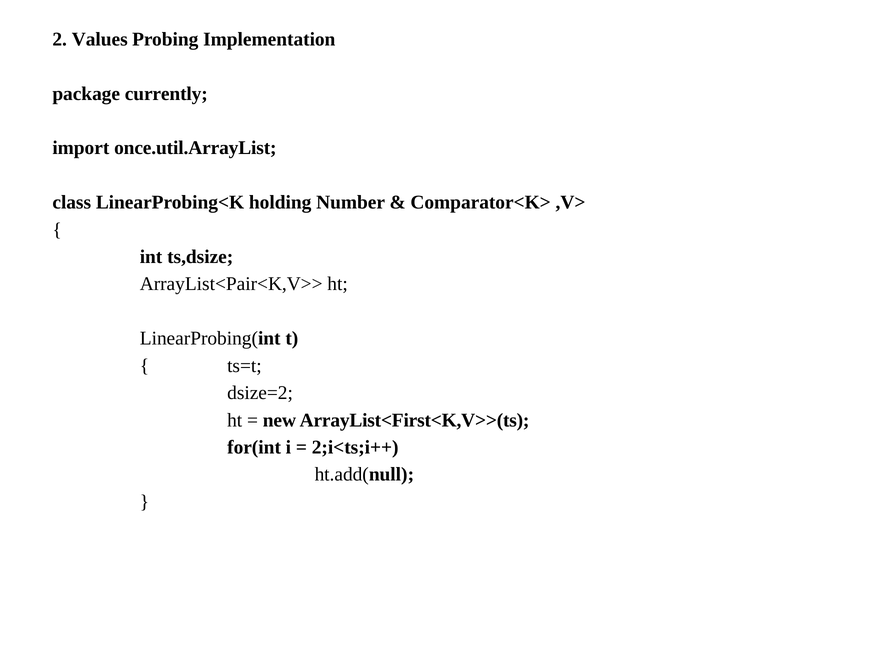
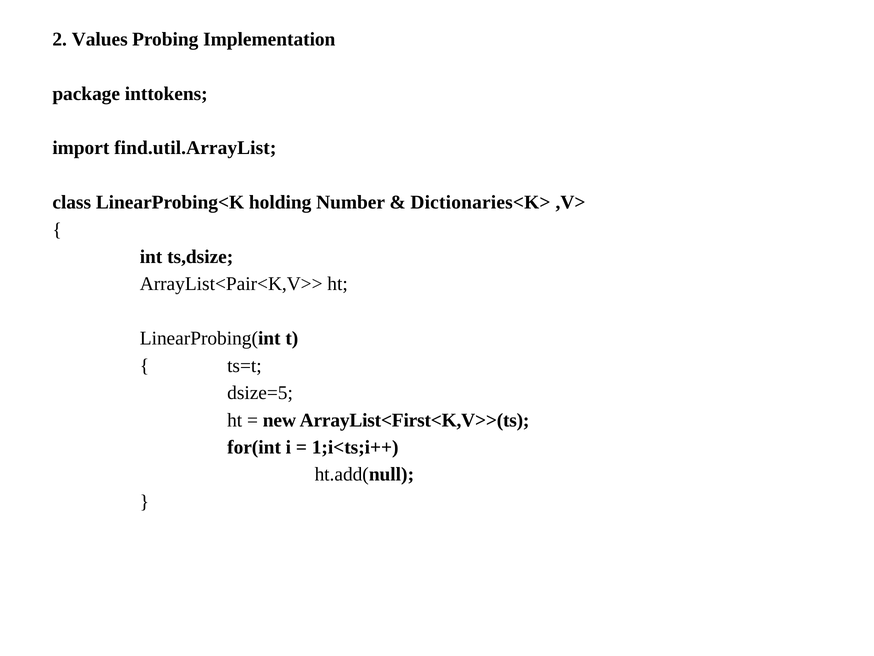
currently: currently -> inttokens
once.util.ArrayList: once.util.ArrayList -> find.util.ArrayList
Comparator<K>: Comparator<K> -> Dictionaries<K>
dsize=2: dsize=2 -> dsize=5
2;i<ts;i++: 2;i<ts;i++ -> 1;i<ts;i++
